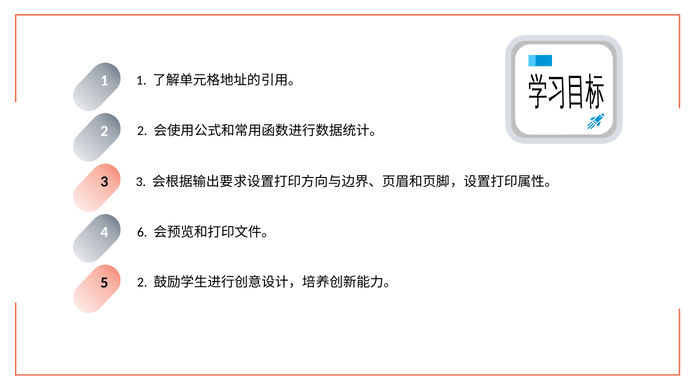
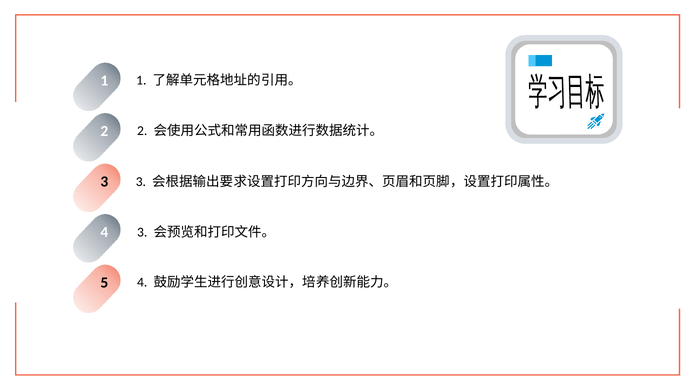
4 6: 6 -> 3
5 2: 2 -> 4
